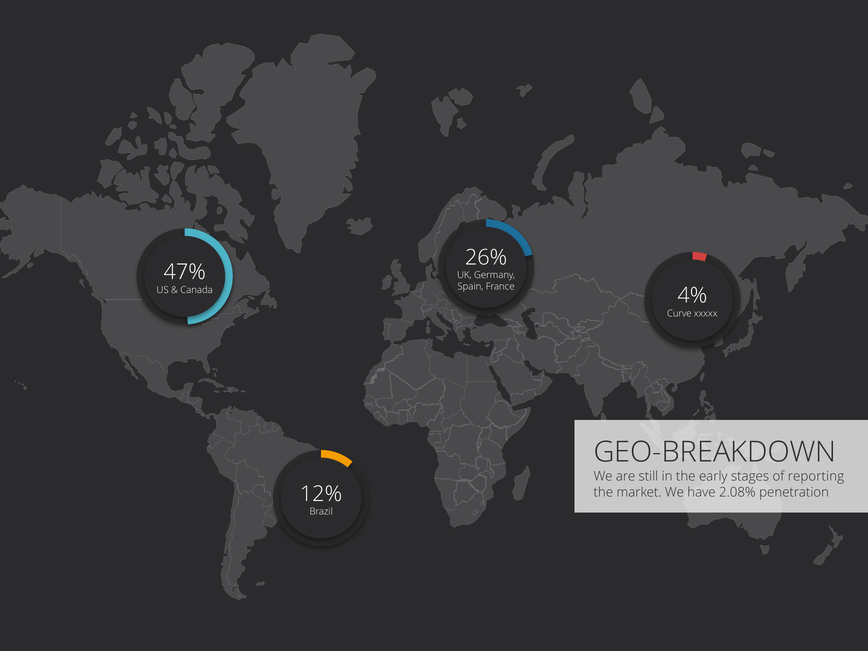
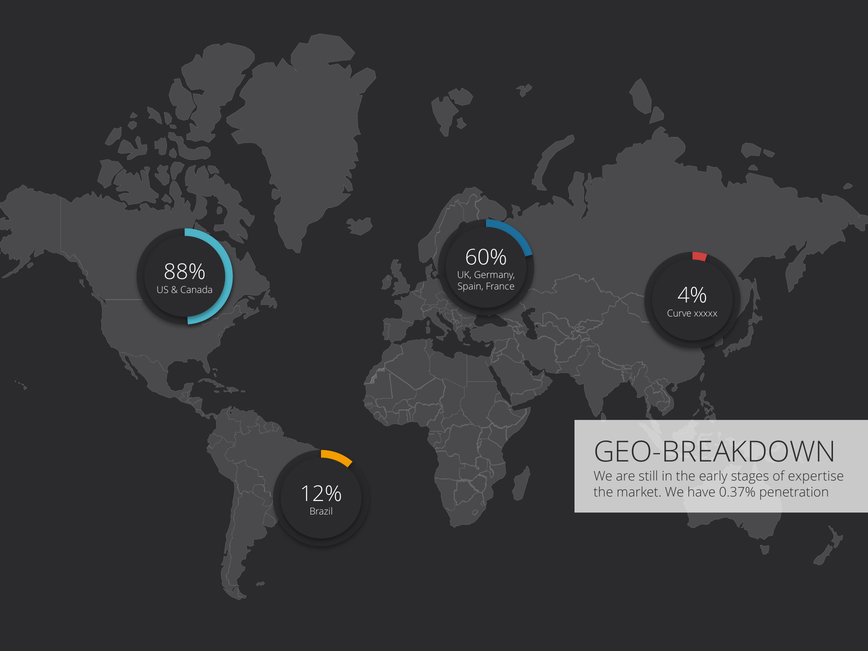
26%: 26% -> 60%
47%: 47% -> 88%
reporting: reporting -> expertise
2.08%: 2.08% -> 0.37%
